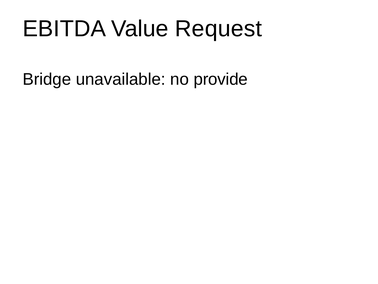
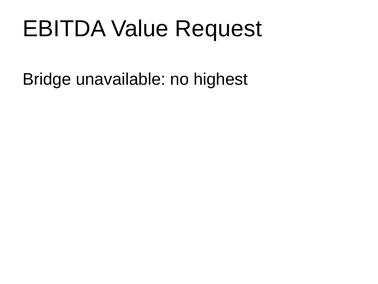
provide: provide -> highest
